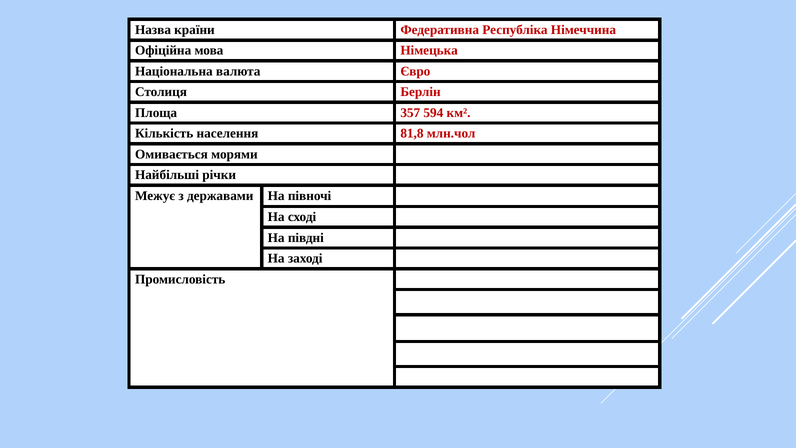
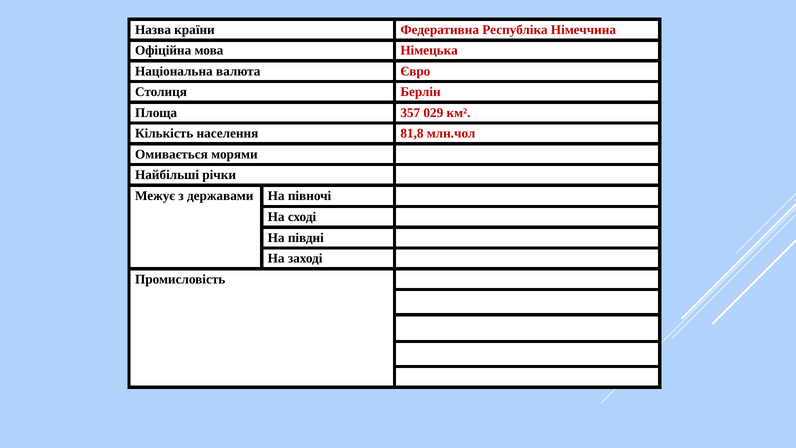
594: 594 -> 029
